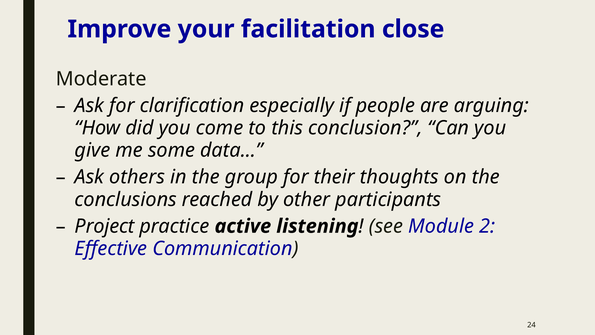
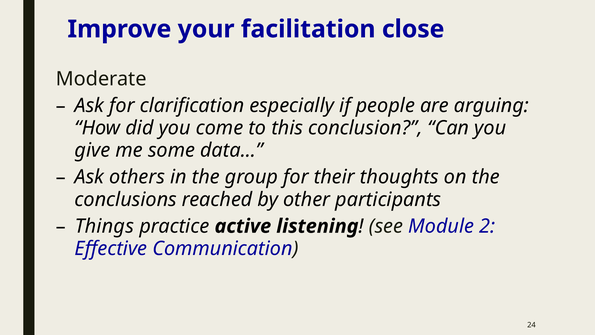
Project: Project -> Things
